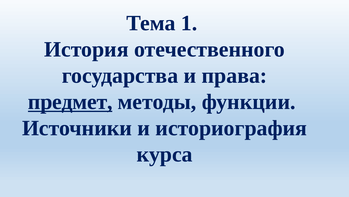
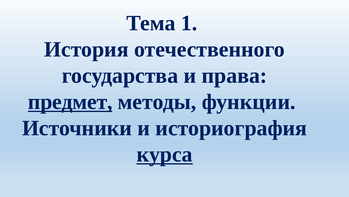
курса underline: none -> present
